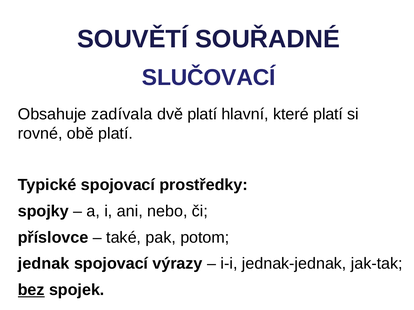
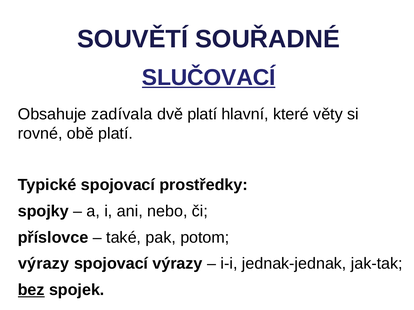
SLUČOVACÍ underline: none -> present
které platí: platí -> věty
jednak at (44, 264): jednak -> výrazy
